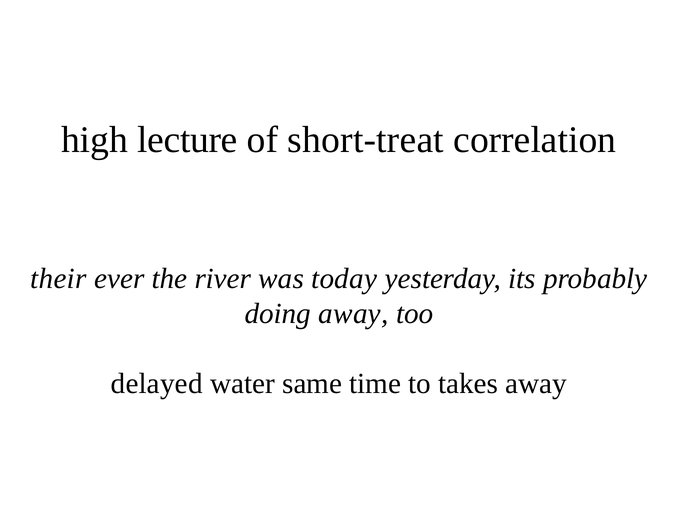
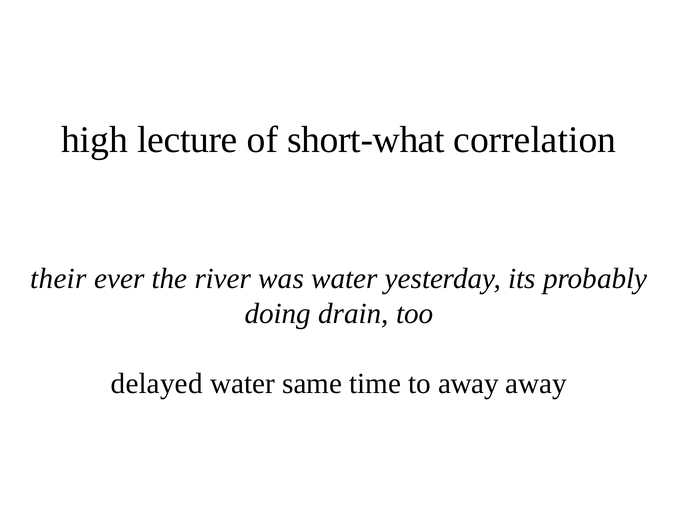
short-treat: short-treat -> short-what
was today: today -> water
doing away: away -> drain
to takes: takes -> away
